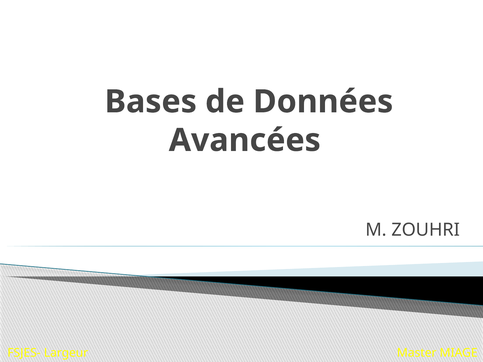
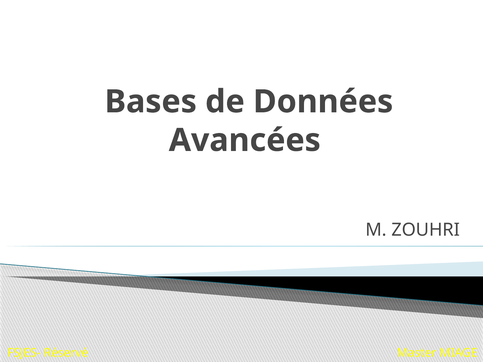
Largeur: Largeur -> Réservé
